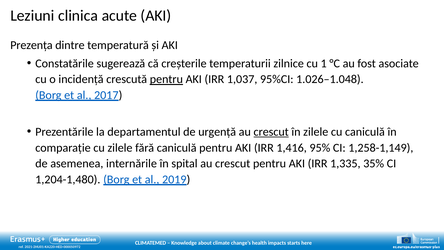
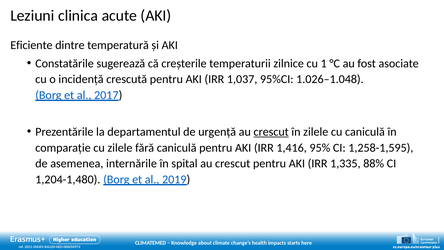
Prezența: Prezența -> Eficiente
pentru at (166, 79) underline: present -> none
1,258-1,149: 1,258-1,149 -> 1,258-1,595
35%: 35% -> 88%
